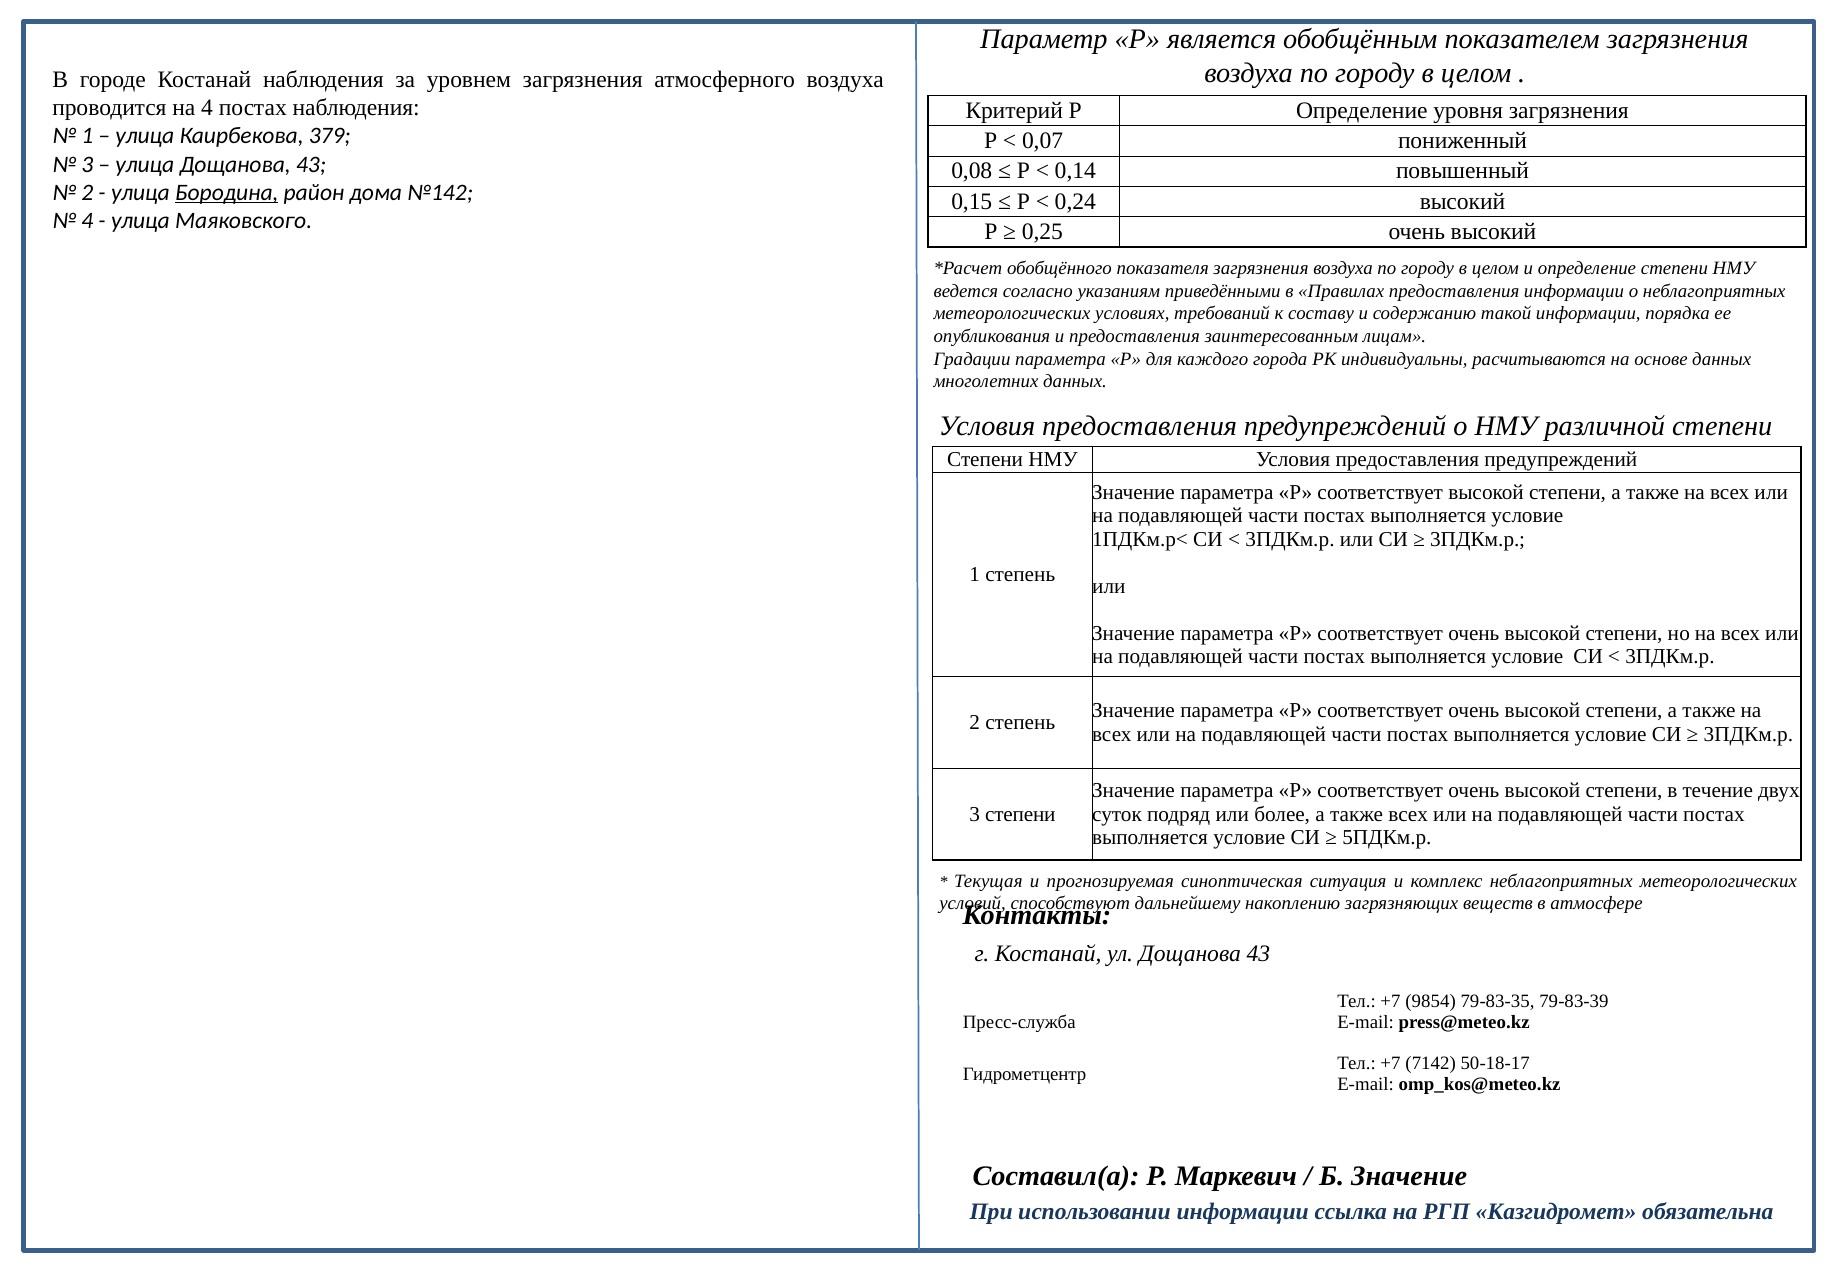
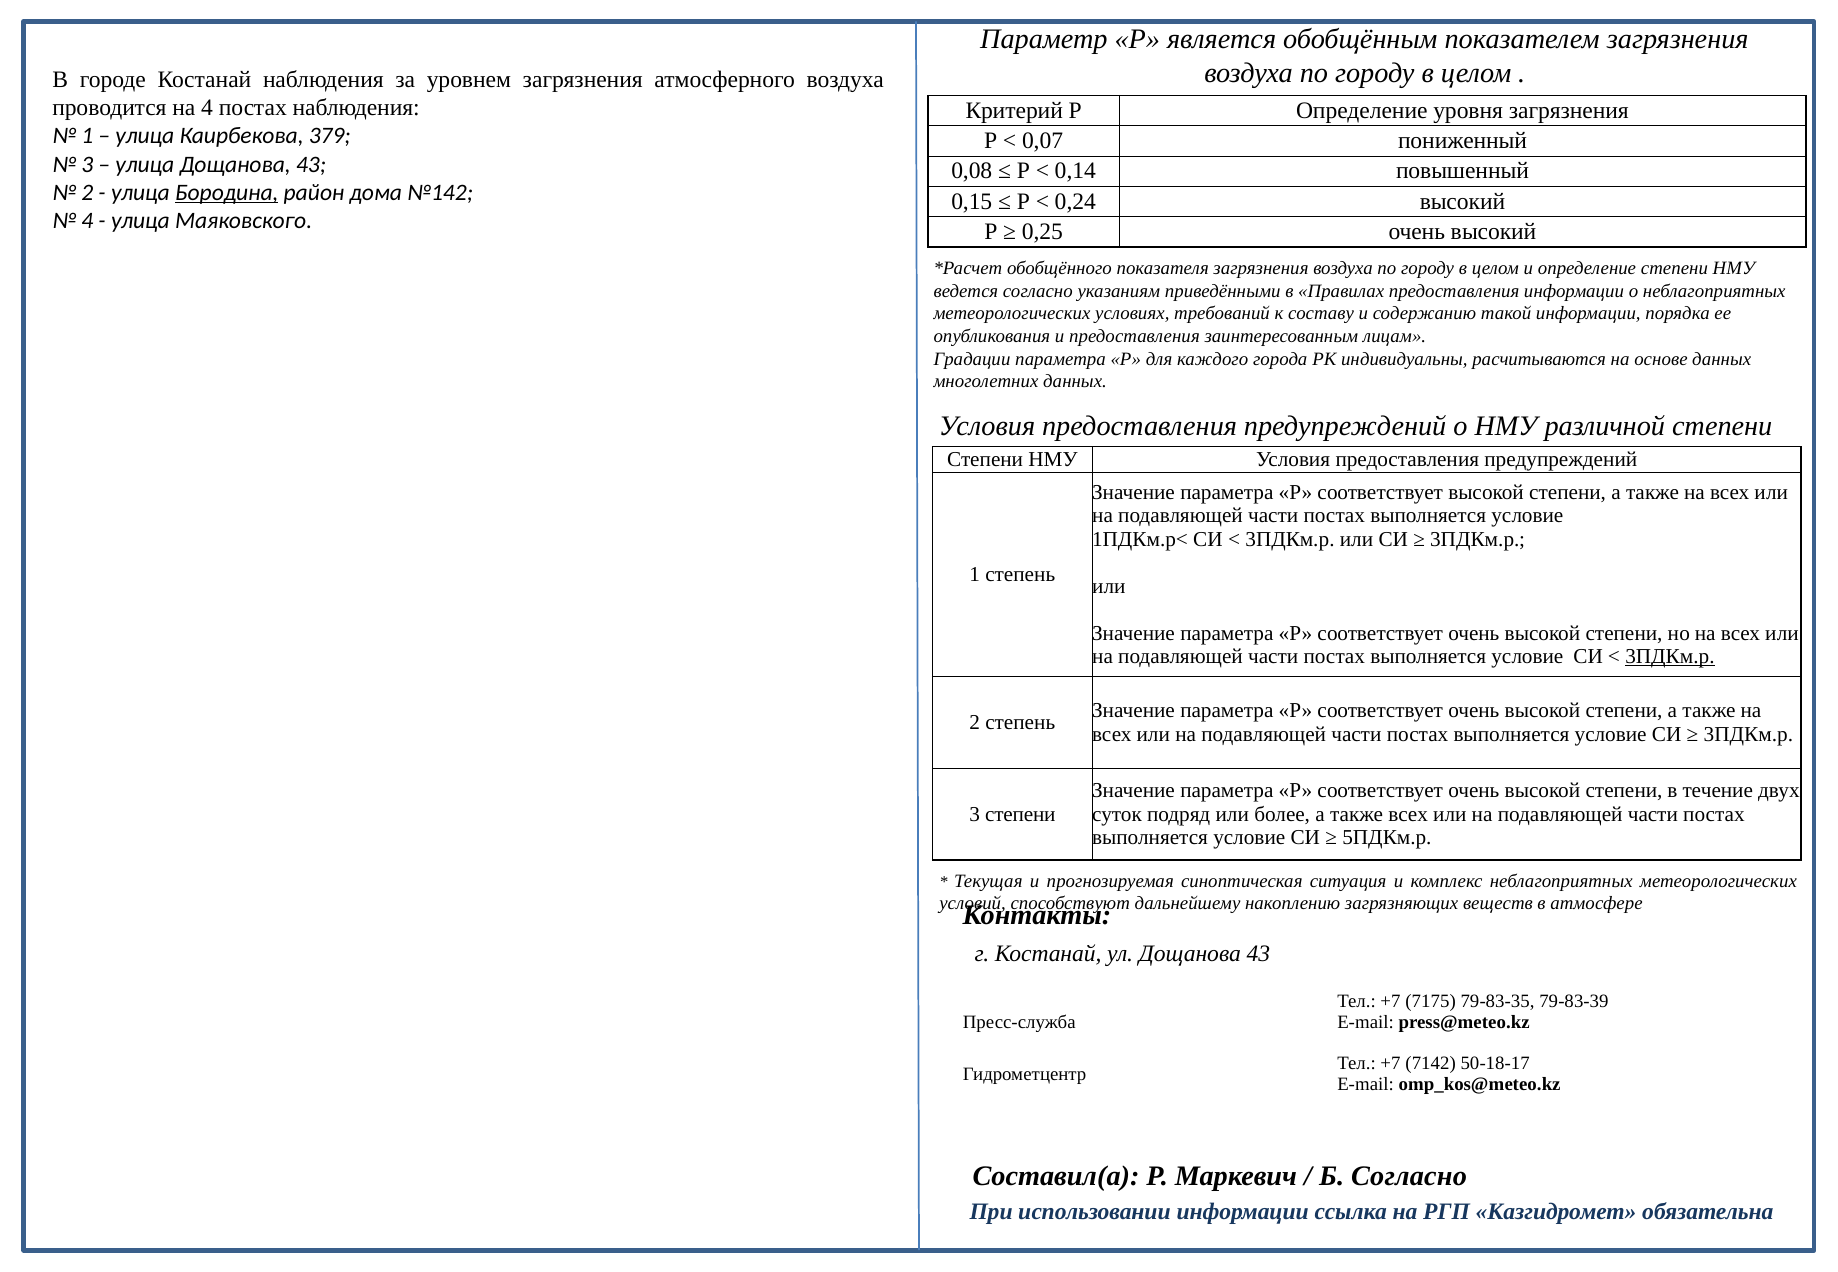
3ПДКм.р at (1670, 657) underline: none -> present
9854: 9854 -> 7175
Б Значение: Значение -> Согласно
